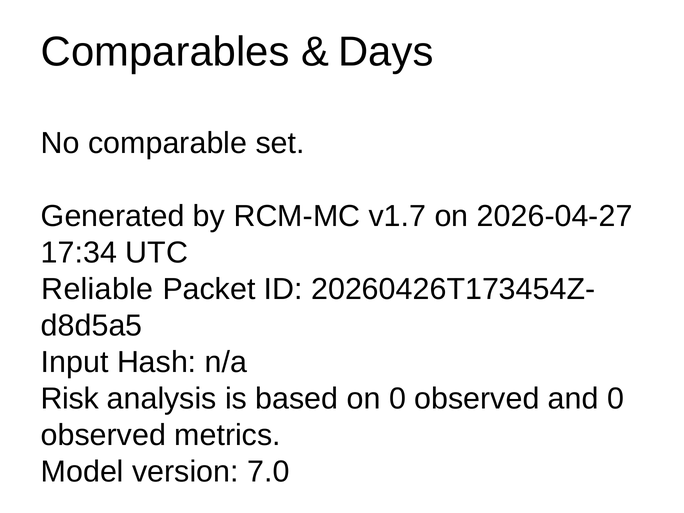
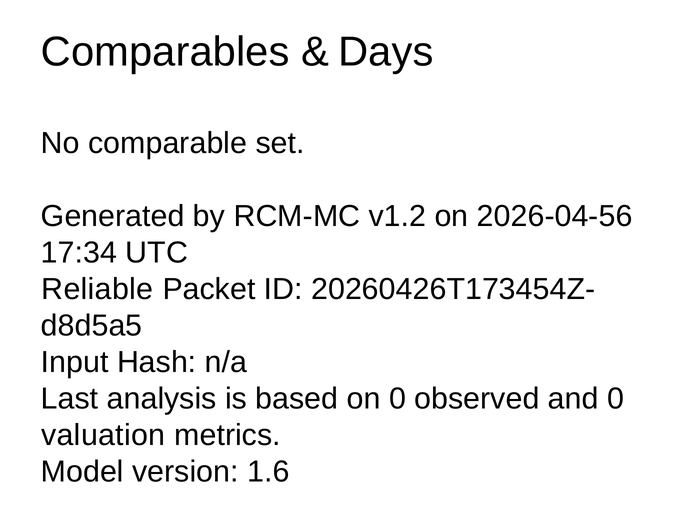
v1.7: v1.7 -> v1.2
2026-04-27: 2026-04-27 -> 2026-04-56
Risk: Risk -> Last
observed at (103, 435): observed -> valuation
7.0: 7.0 -> 1.6
